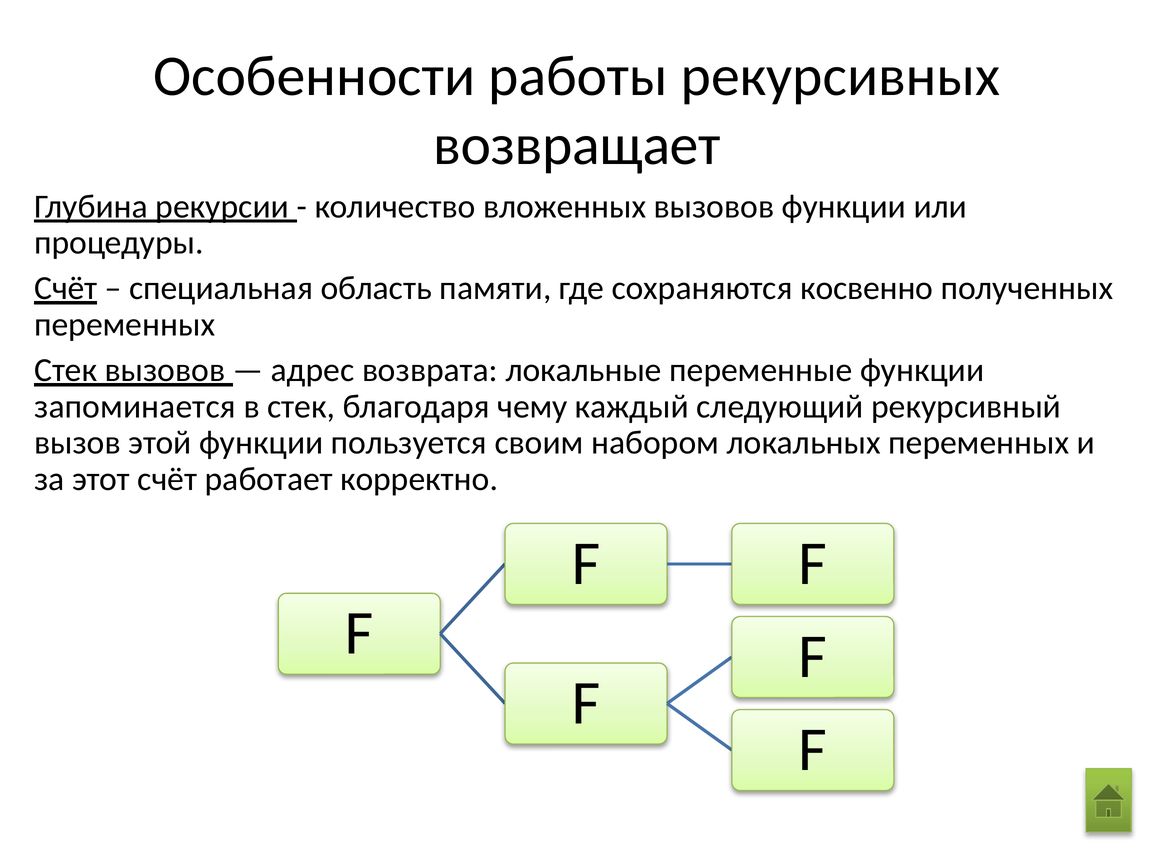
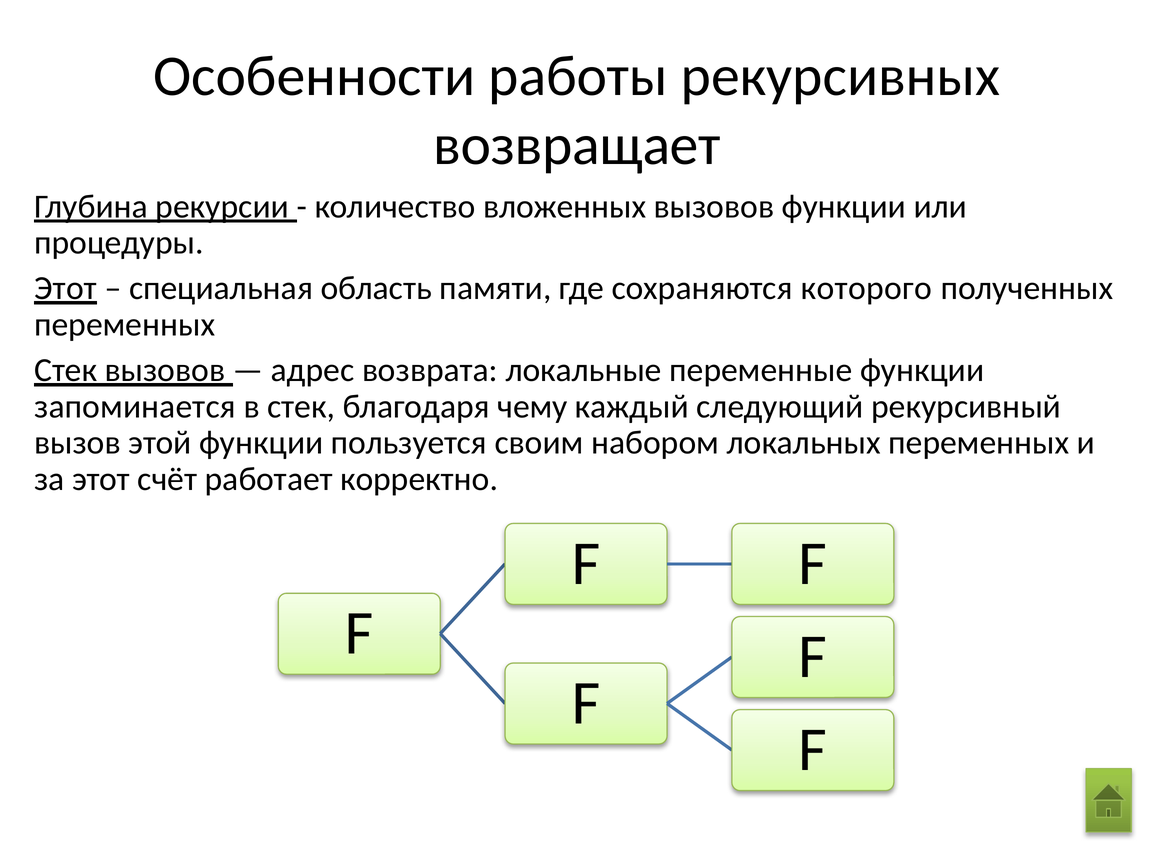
Счёт at (66, 289): Счёт -> Этот
косвенно: косвенно -> которого
